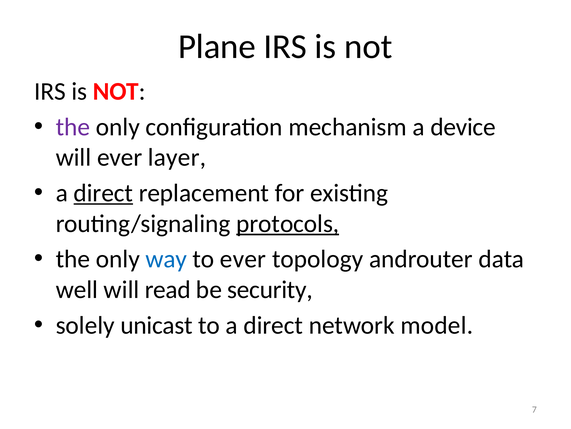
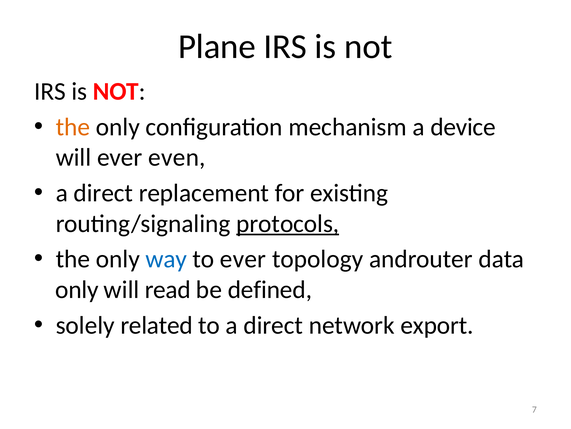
the at (73, 127) colour: purple -> orange
layer: layer -> even
direct at (103, 193) underline: present -> none
well at (77, 289): well -> only
security: security -> defined
unicast: unicast -> related
model: model -> export
